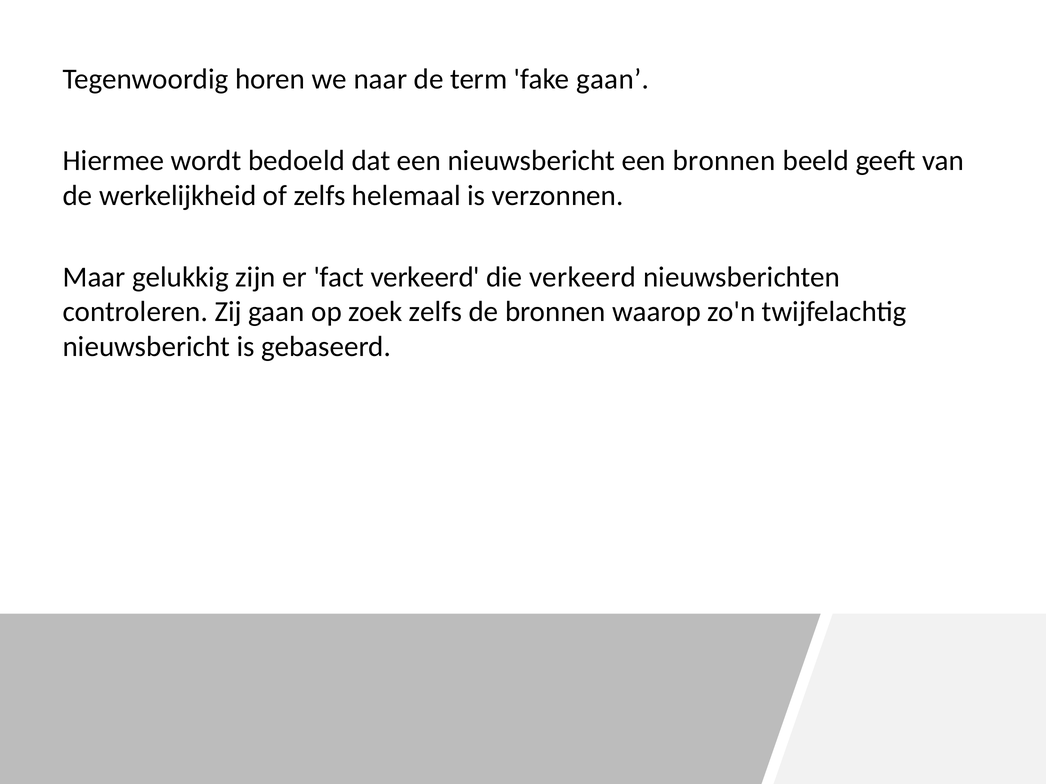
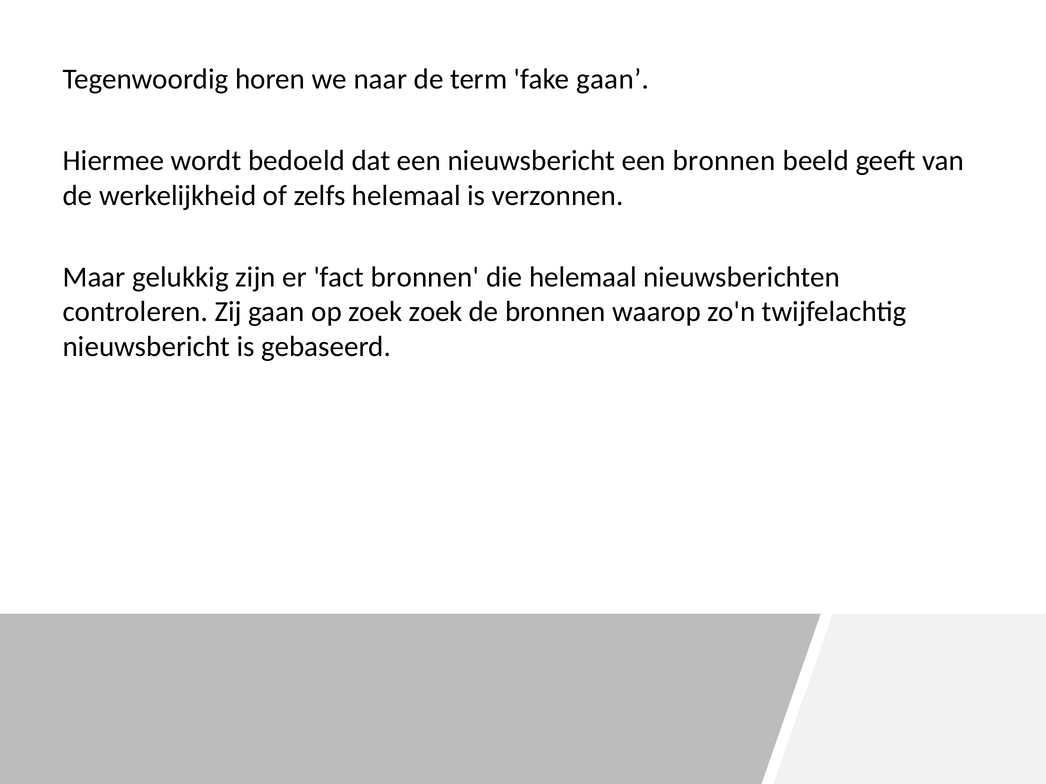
fact verkeerd: verkeerd -> bronnen
die verkeerd: verkeerd -> helemaal
zoek zelfs: zelfs -> zoek
